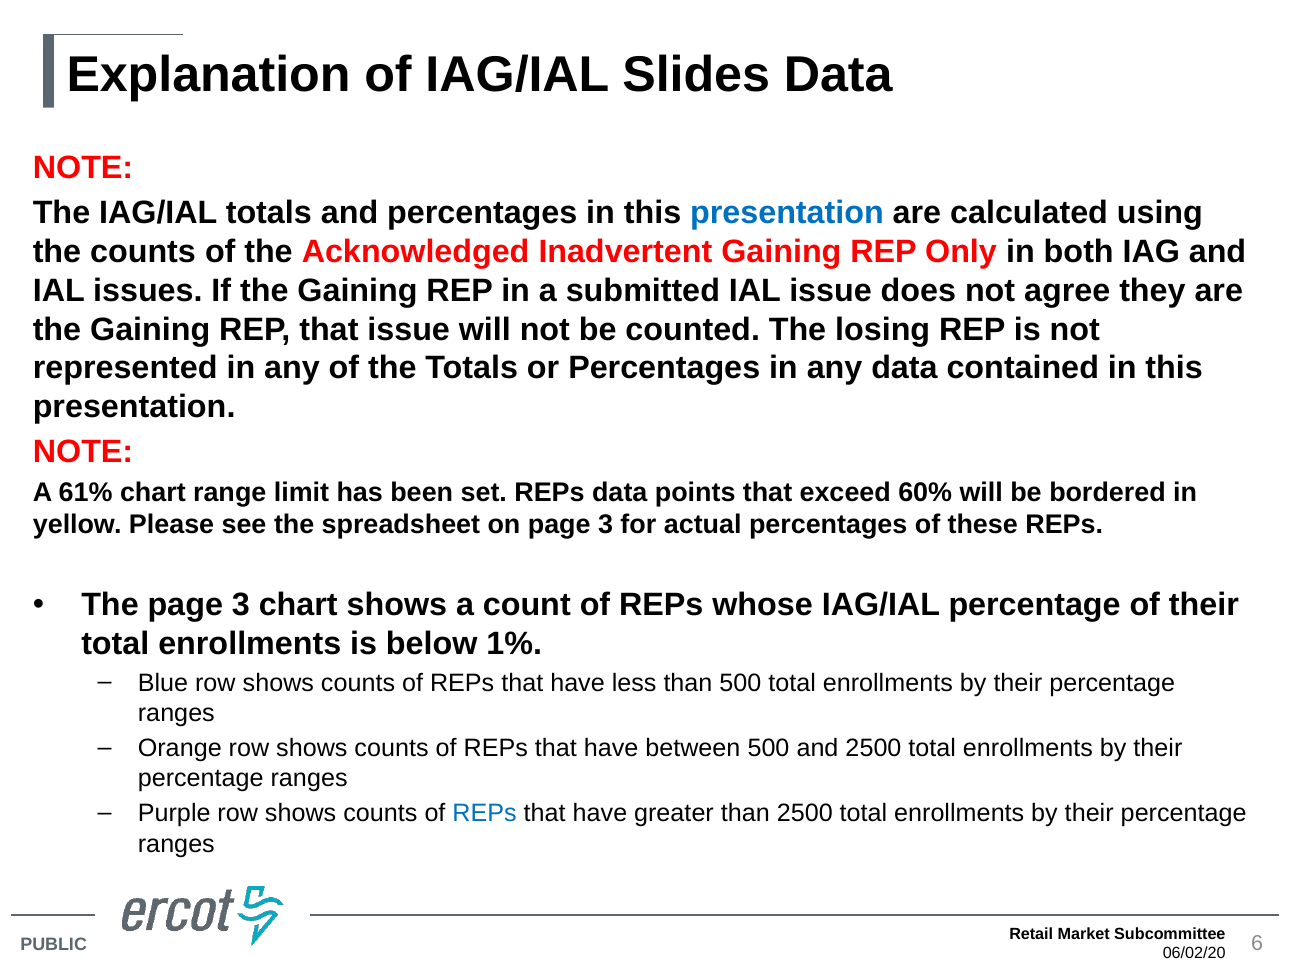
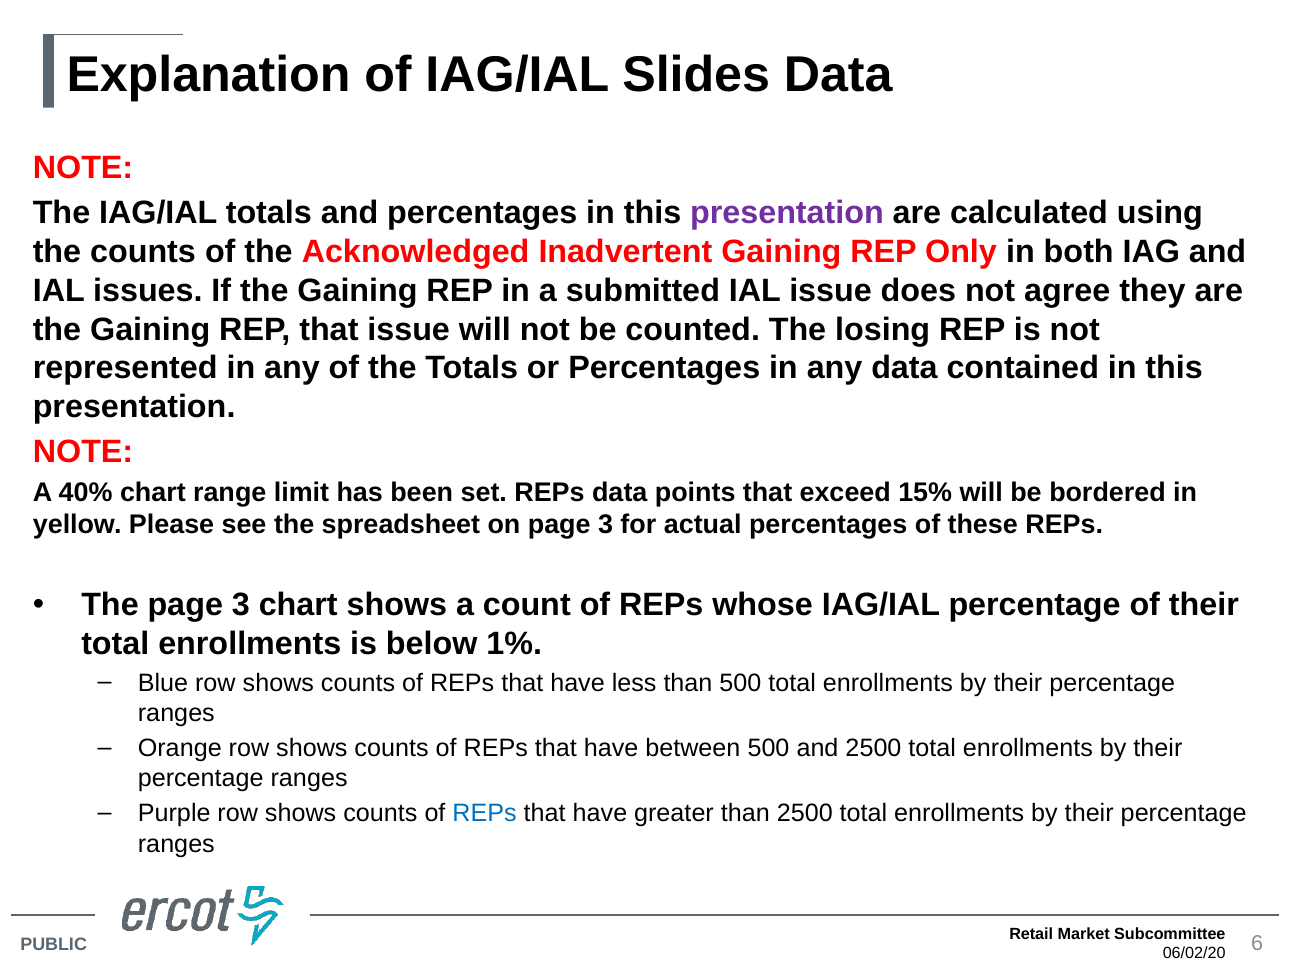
presentation at (787, 213) colour: blue -> purple
61%: 61% -> 40%
60%: 60% -> 15%
